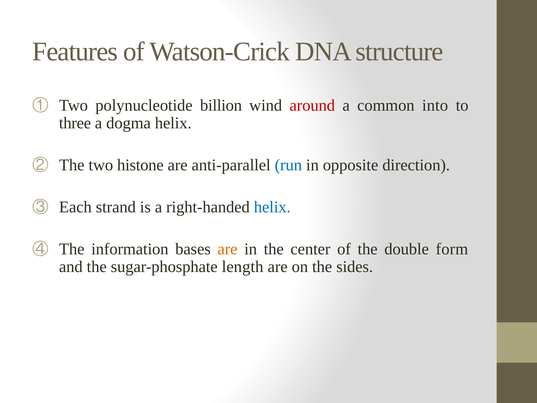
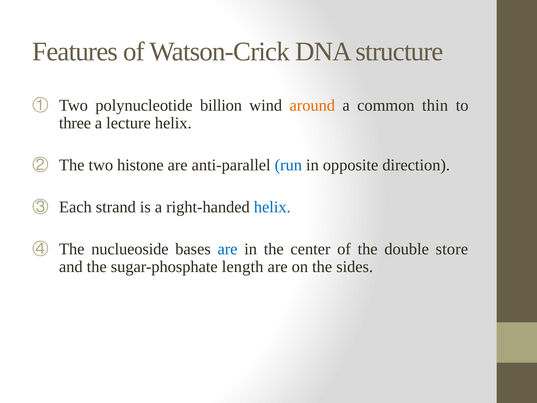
around colour: red -> orange
into: into -> thin
dogma: dogma -> lecture
information: information -> nuclueoside
are at (227, 249) colour: orange -> blue
form: form -> store
